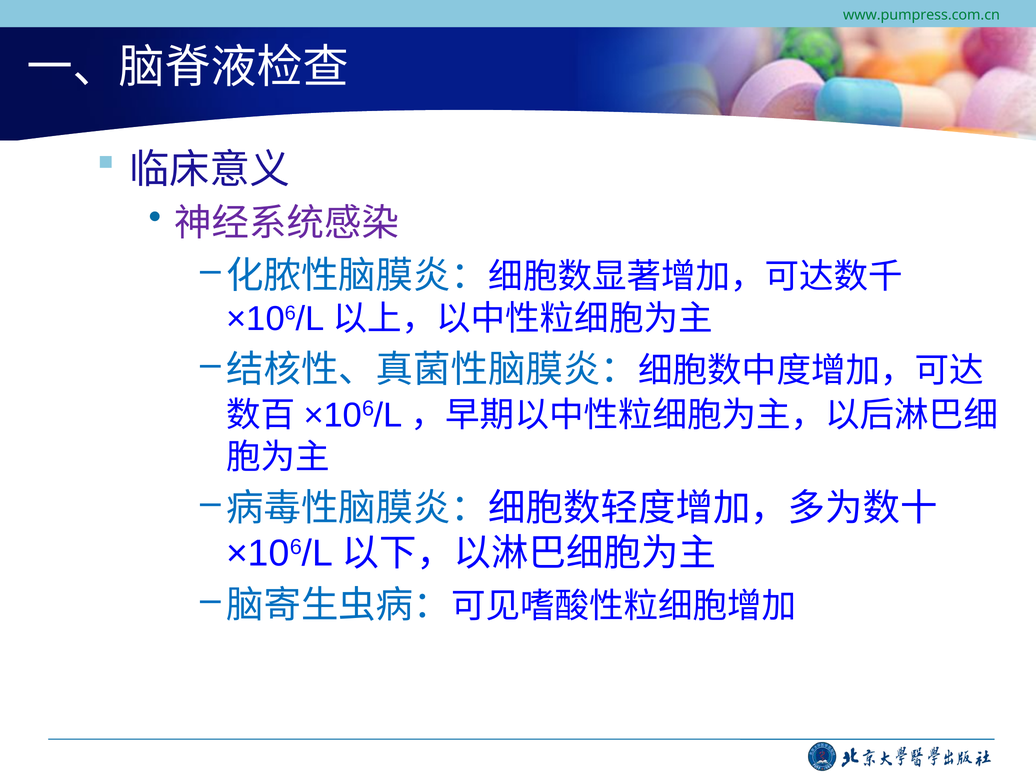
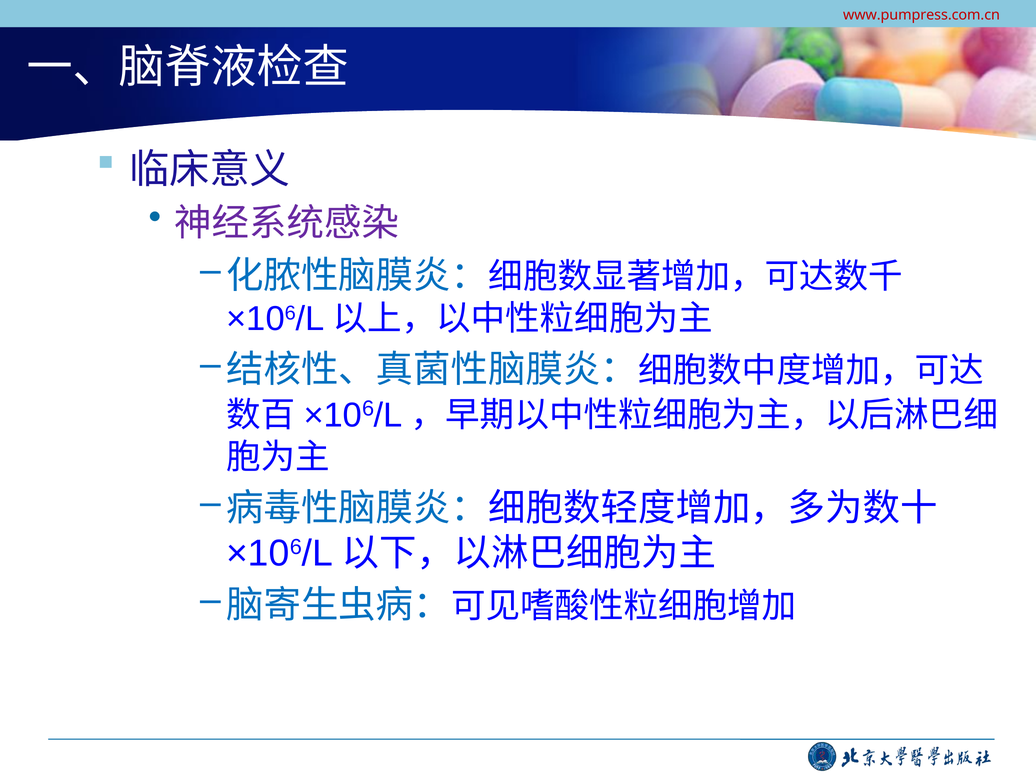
www.pumpress.com.cn colour: green -> red
